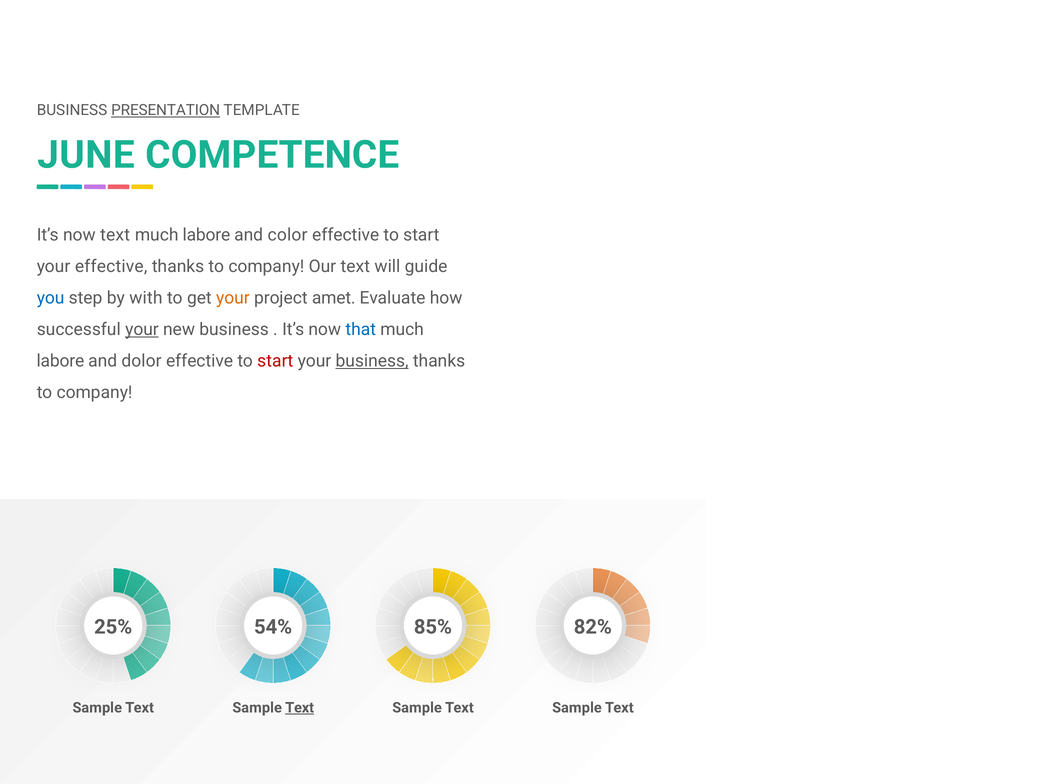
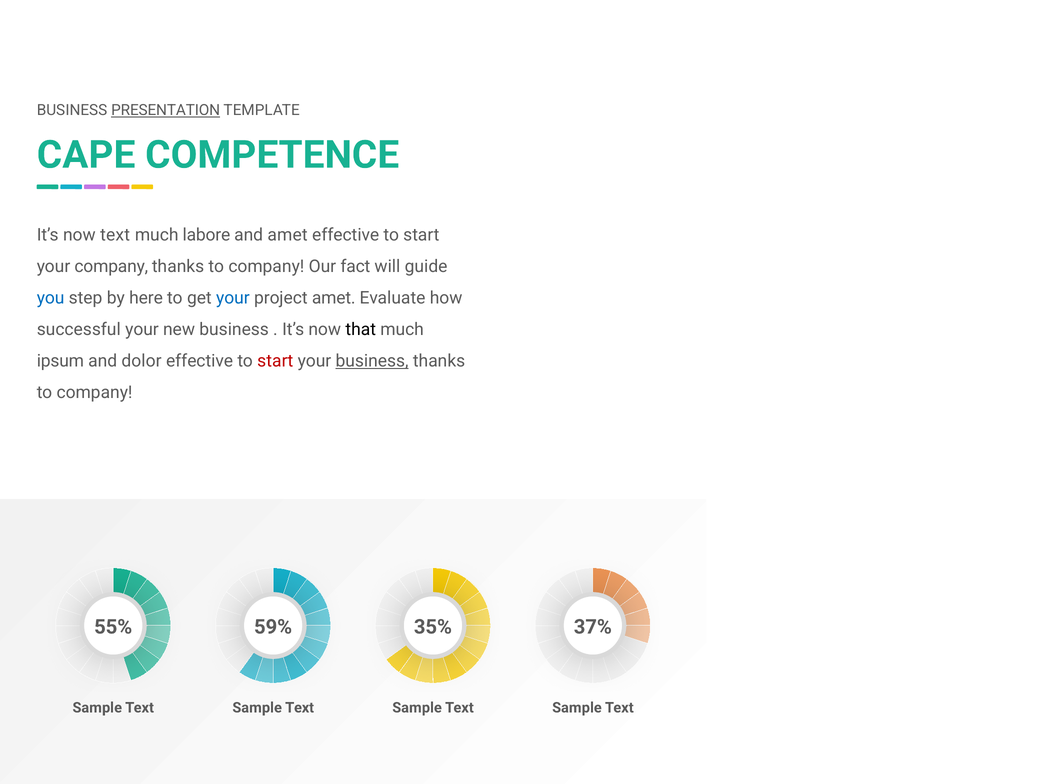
JUNE: JUNE -> CAPE
and color: color -> amet
your effective: effective -> company
Our text: text -> fact
with: with -> here
your at (233, 298) colour: orange -> blue
your at (142, 330) underline: present -> none
that colour: blue -> black
labore at (60, 361): labore -> ipsum
25%: 25% -> 55%
54%: 54% -> 59%
85%: 85% -> 35%
82%: 82% -> 37%
Text at (300, 708) underline: present -> none
